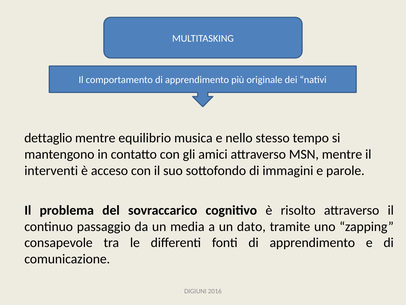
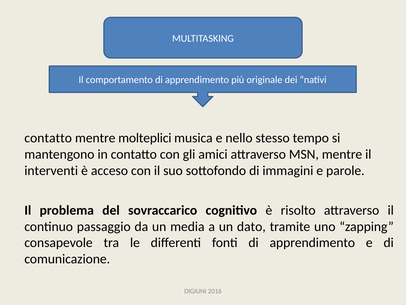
dettaglio at (48, 138): dettaglio -> contatto
equilibrio: equilibrio -> molteplici
